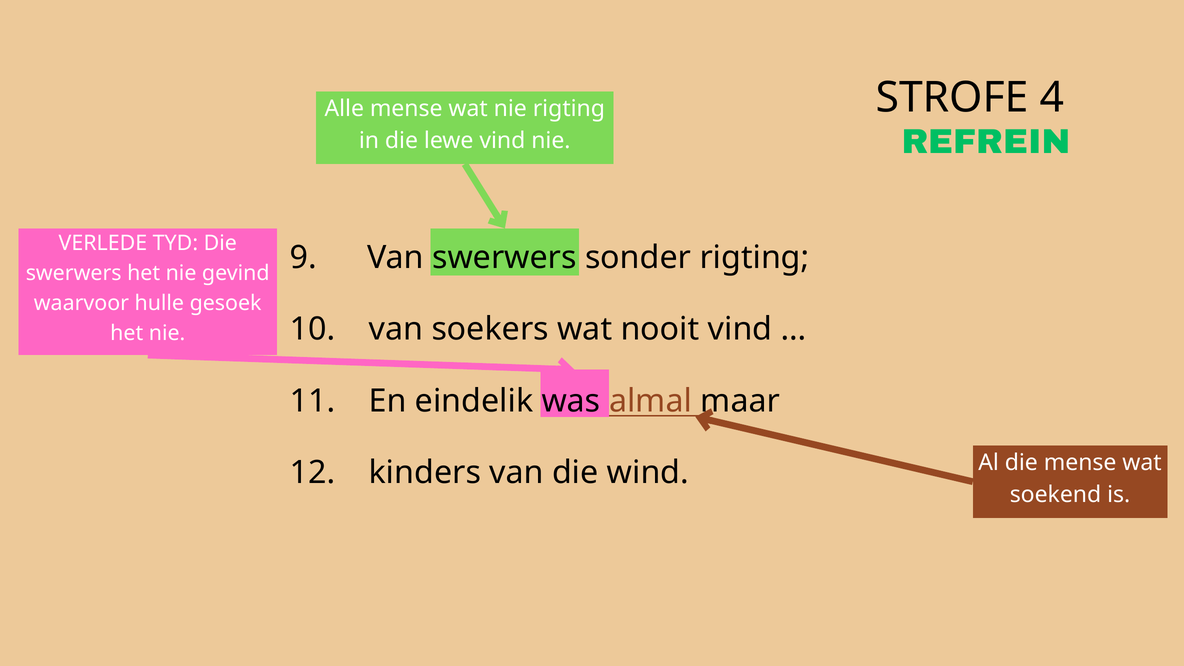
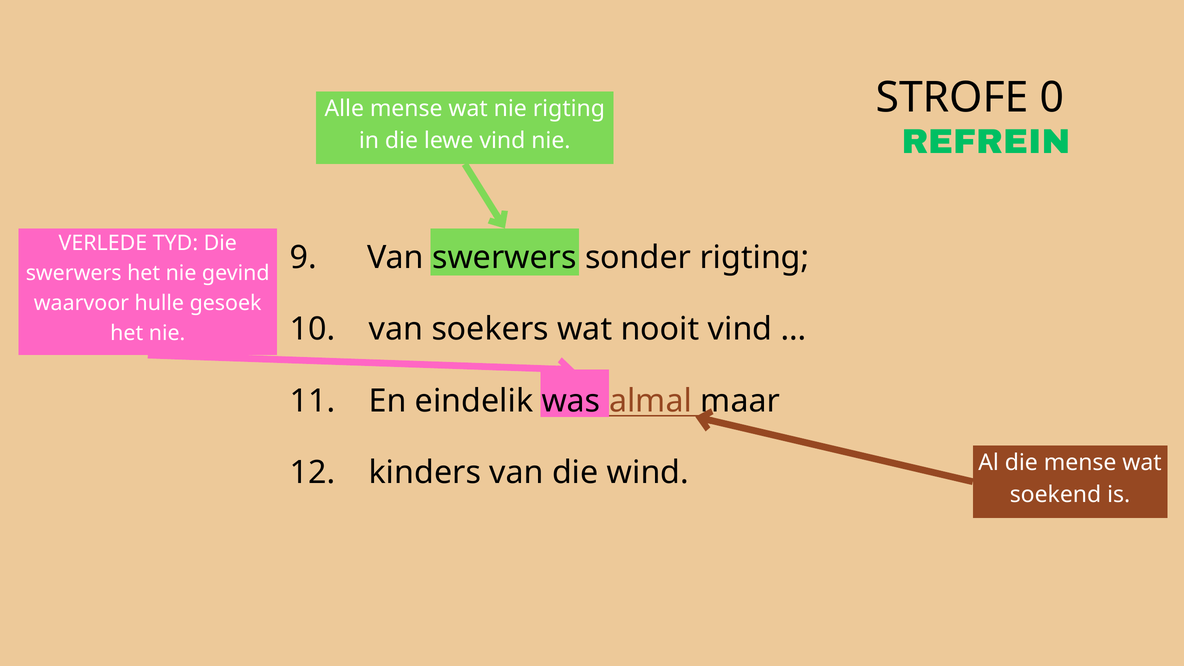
4: 4 -> 0
